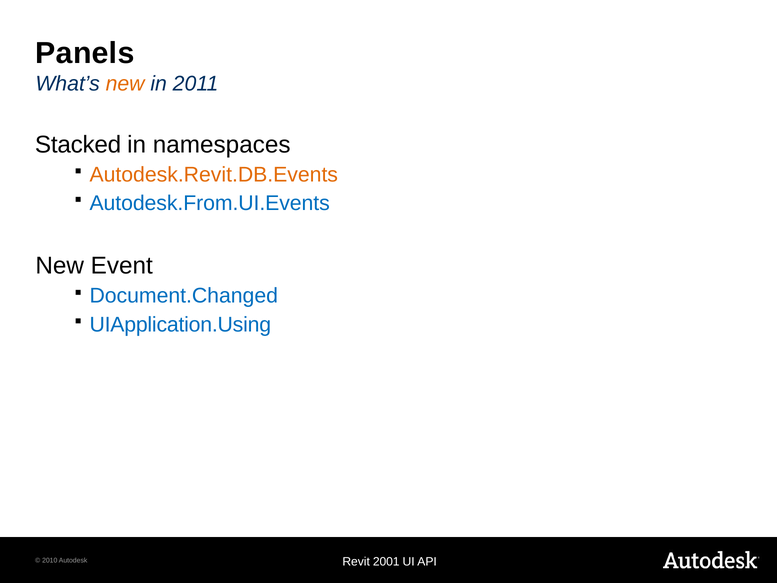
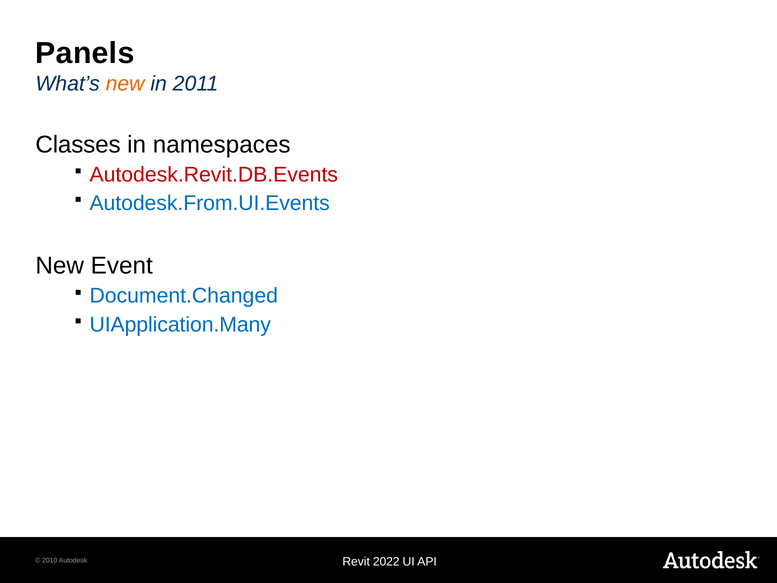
Stacked: Stacked -> Classes
Autodesk.Revit.DB.Events colour: orange -> red
UIApplication.Using: UIApplication.Using -> UIApplication.Many
2001: 2001 -> 2022
